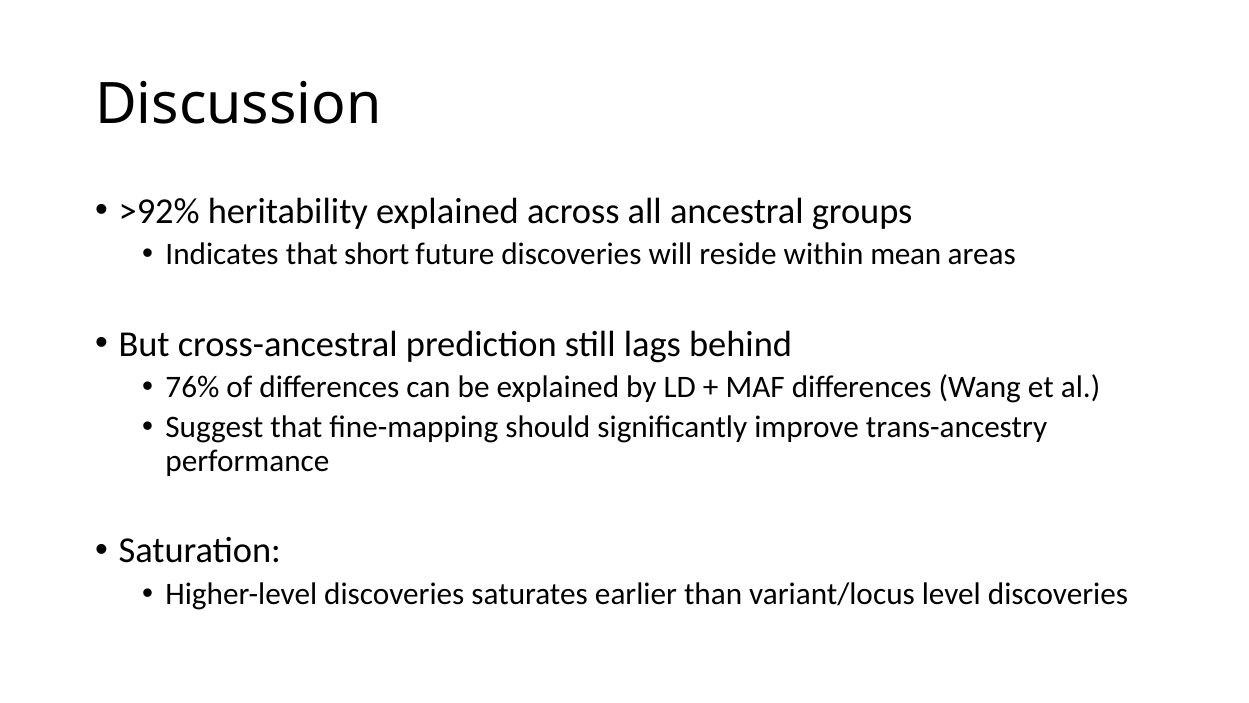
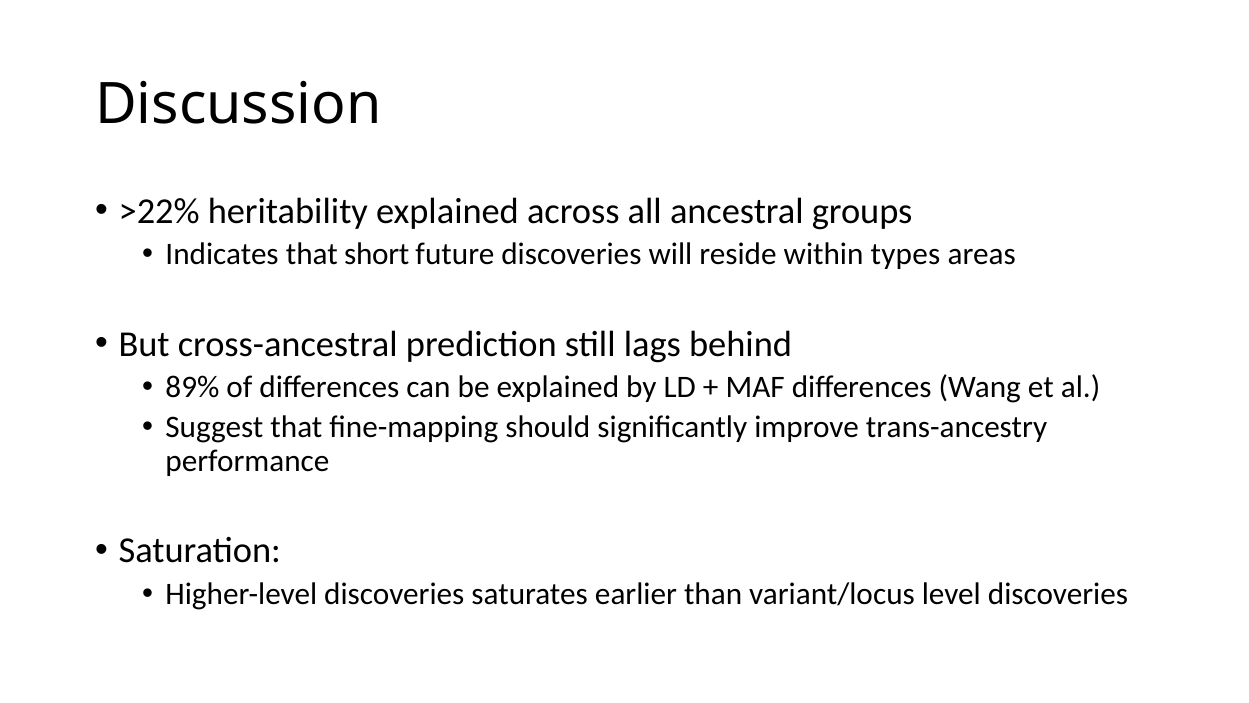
>92%: >92% -> >22%
mean: mean -> types
76%: 76% -> 89%
